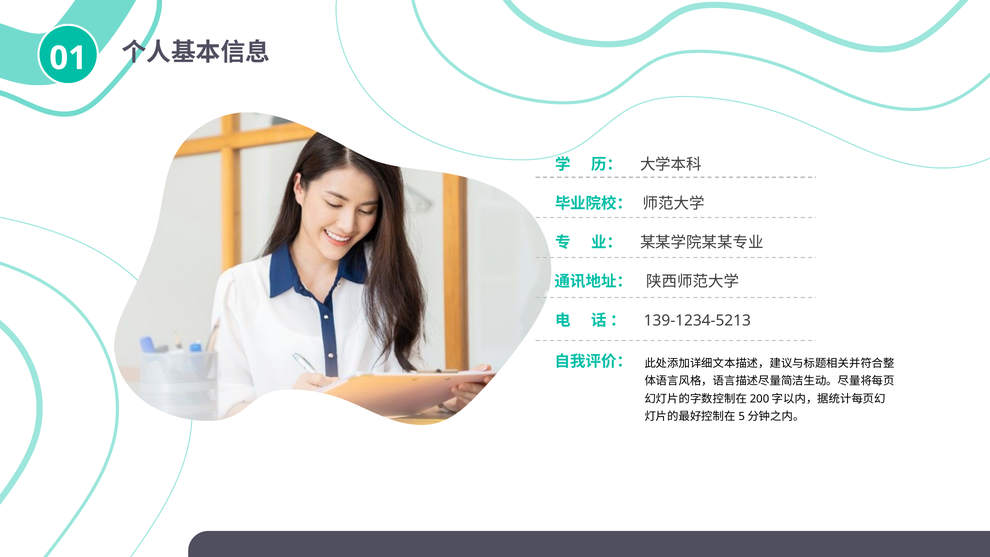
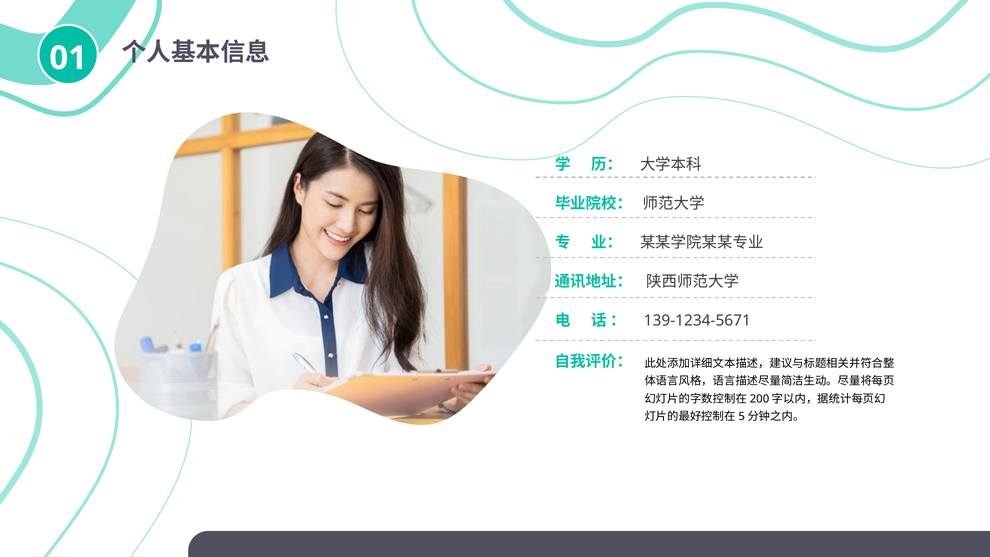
139-1234-5213: 139-1234-5213 -> 139-1234-5671
